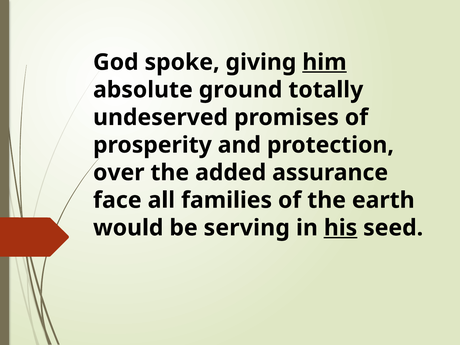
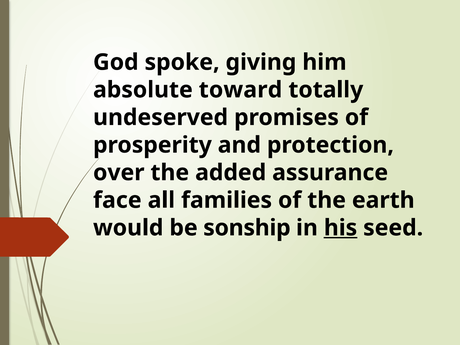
him underline: present -> none
ground: ground -> toward
serving: serving -> sonship
